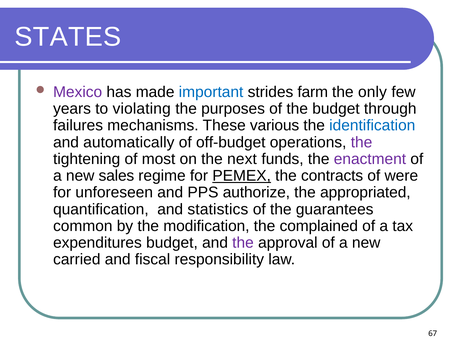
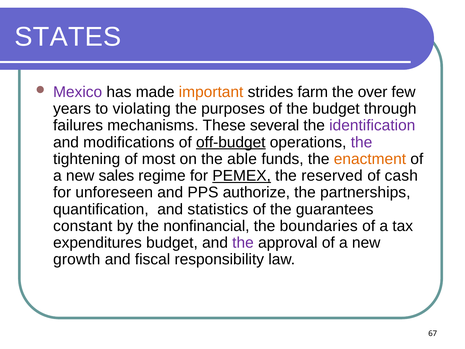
important colour: blue -> orange
only: only -> over
various: various -> several
identification colour: blue -> purple
automatically: automatically -> modifications
off-budget underline: none -> present
next: next -> able
enactment colour: purple -> orange
contracts: contracts -> reserved
were: were -> cash
appropriated: appropriated -> partnerships
common: common -> constant
modification: modification -> nonfinancial
complained: complained -> boundaries
carried: carried -> growth
